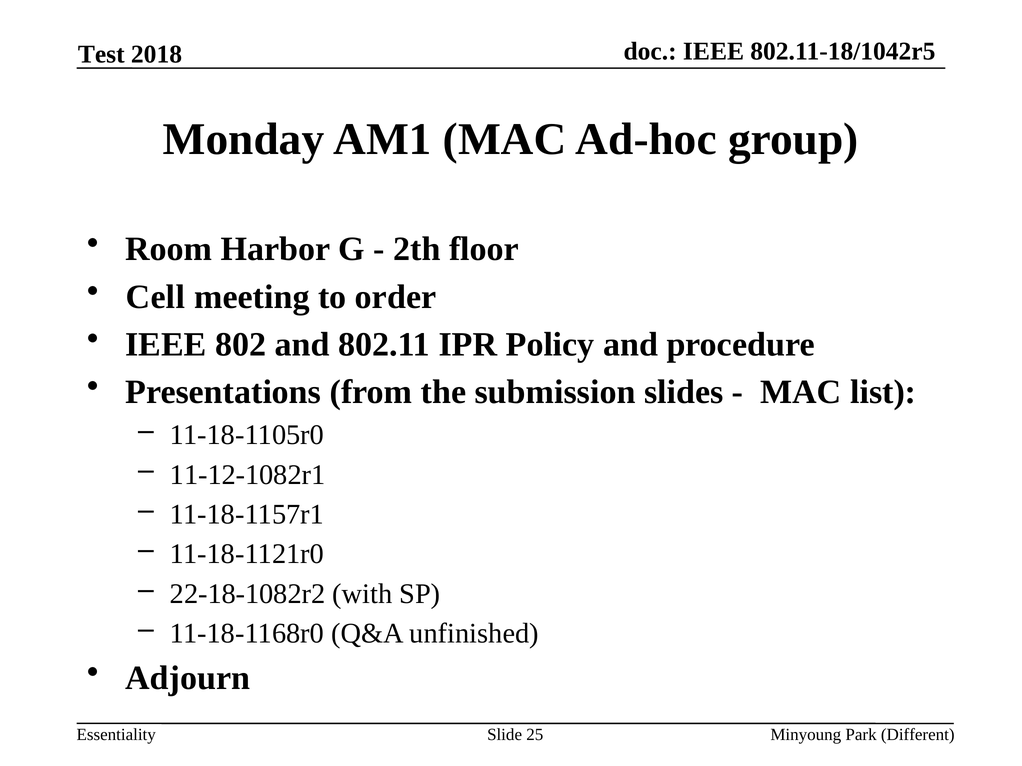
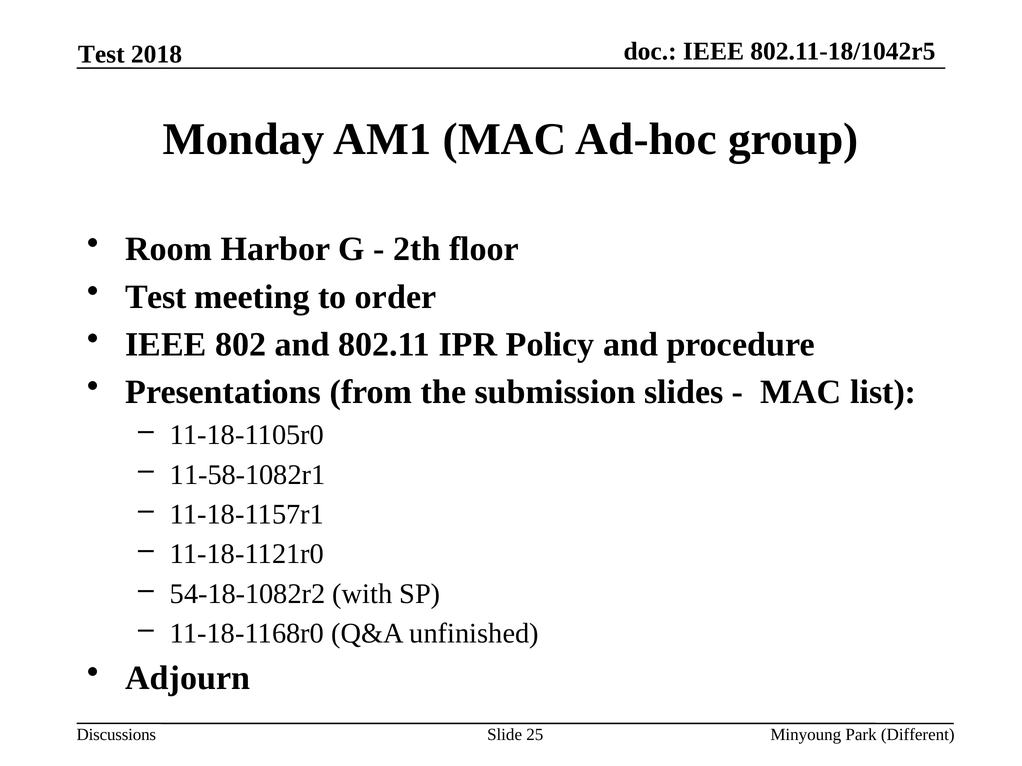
Cell at (155, 297): Cell -> Test
11-12-1082r1: 11-12-1082r1 -> 11-58-1082r1
22-18-1082r2: 22-18-1082r2 -> 54-18-1082r2
Essentiality: Essentiality -> Discussions
